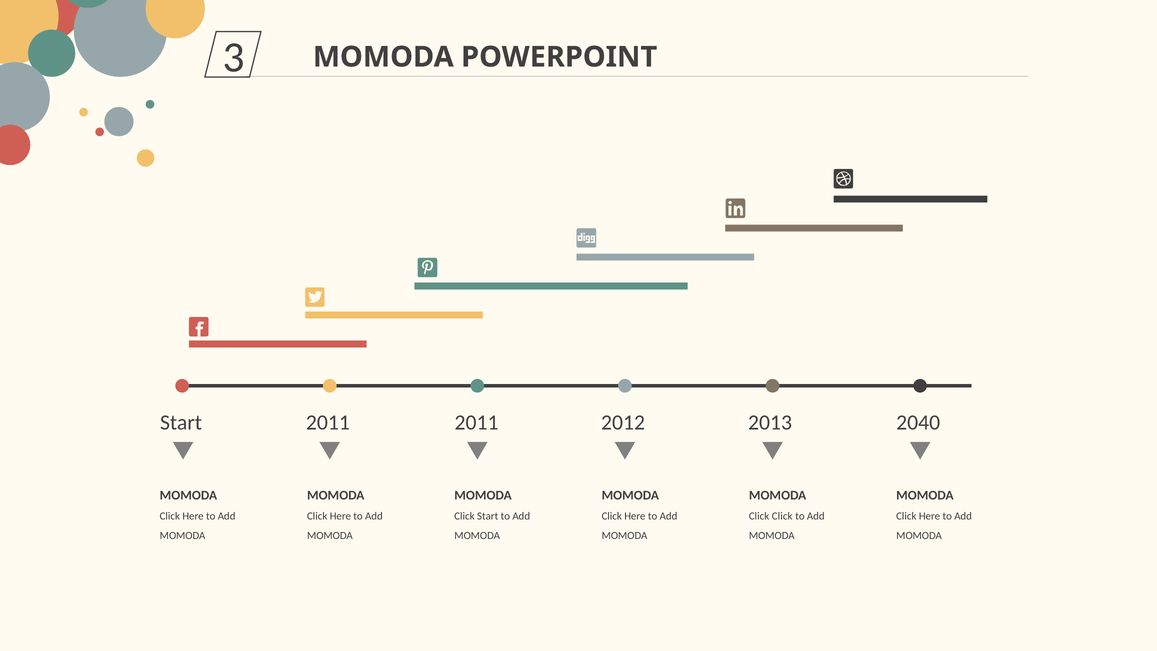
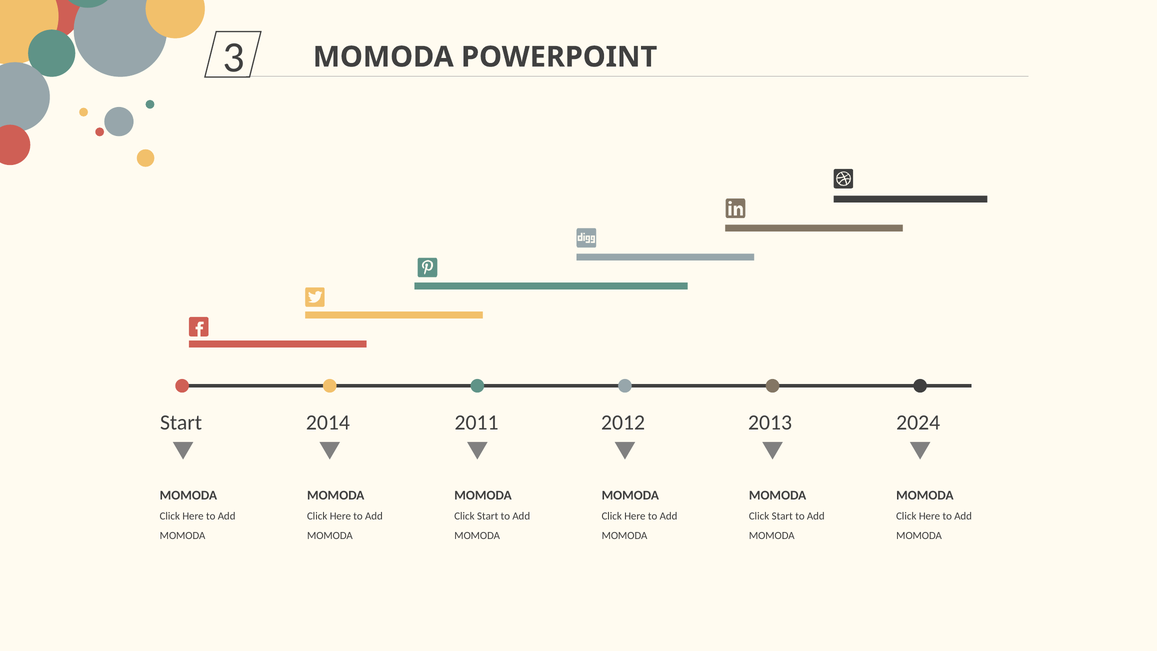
2011 at (328, 422): 2011 -> 2014
2040: 2040 -> 2024
Click at (782, 516): Click -> Start
